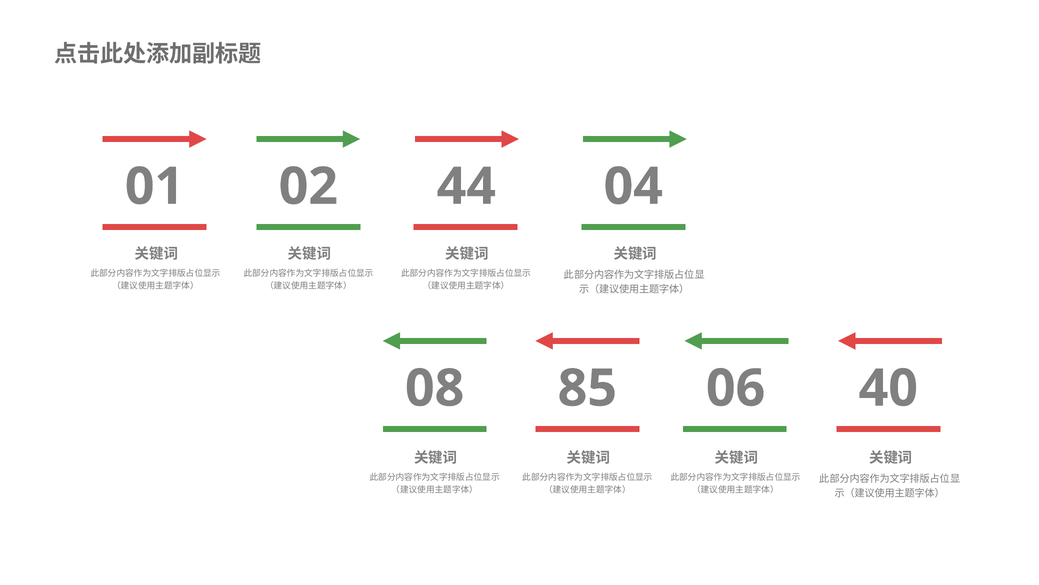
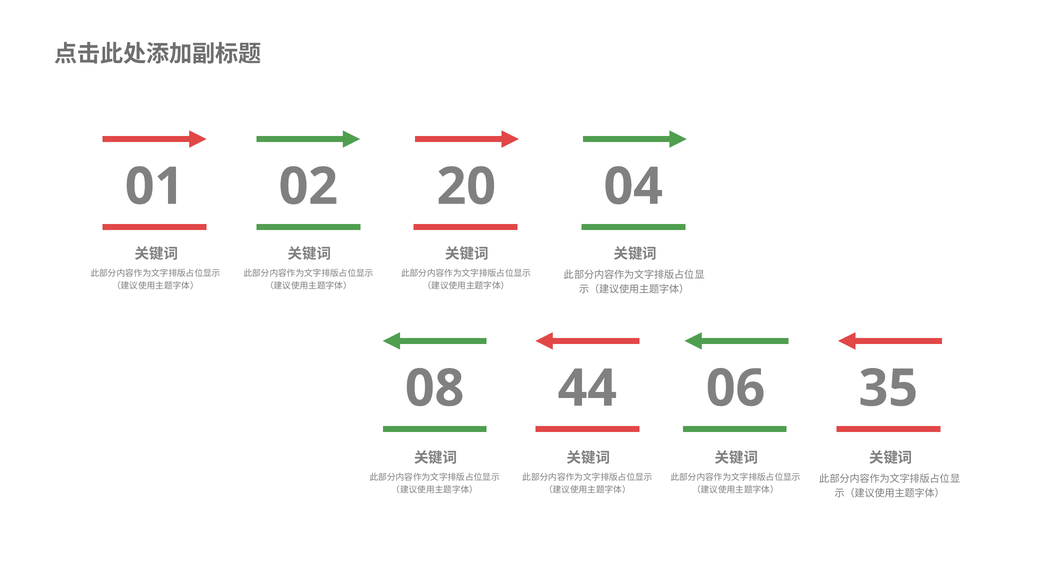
44: 44 -> 20
85: 85 -> 44
40: 40 -> 35
